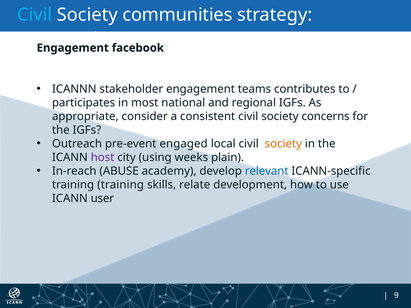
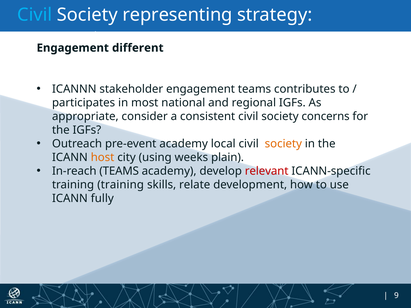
communities: communities -> representing
facebook: facebook -> different
pre-event engaged: engaged -> academy
host colour: purple -> orange
In-reach ABUSE: ABUSE -> TEAMS
relevant colour: blue -> red
user: user -> fully
